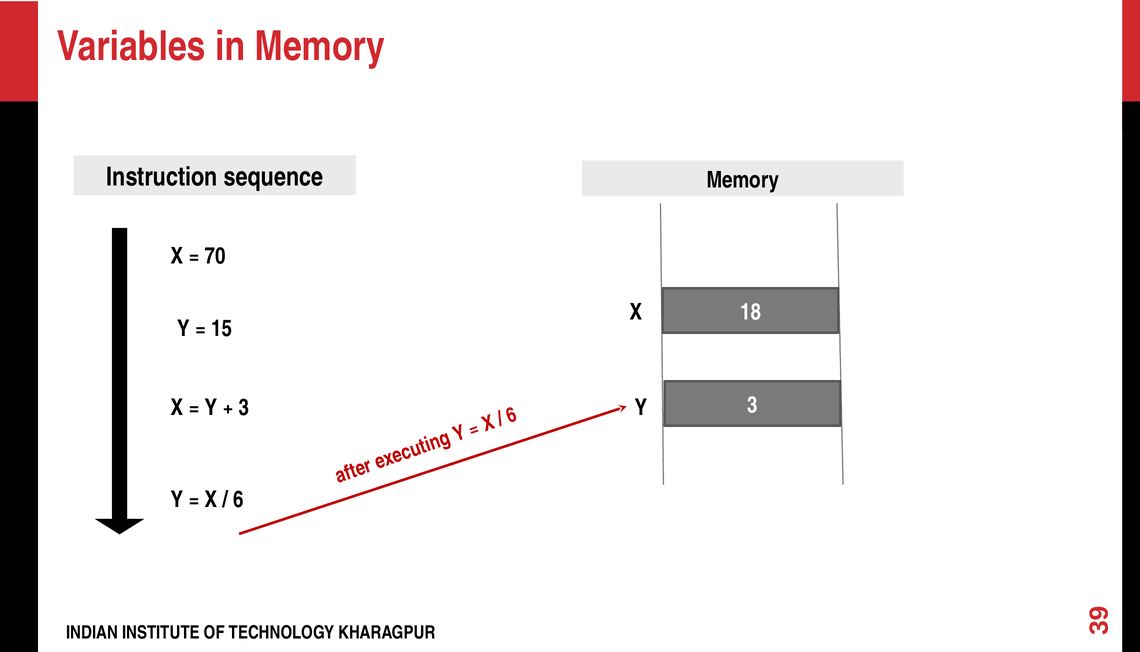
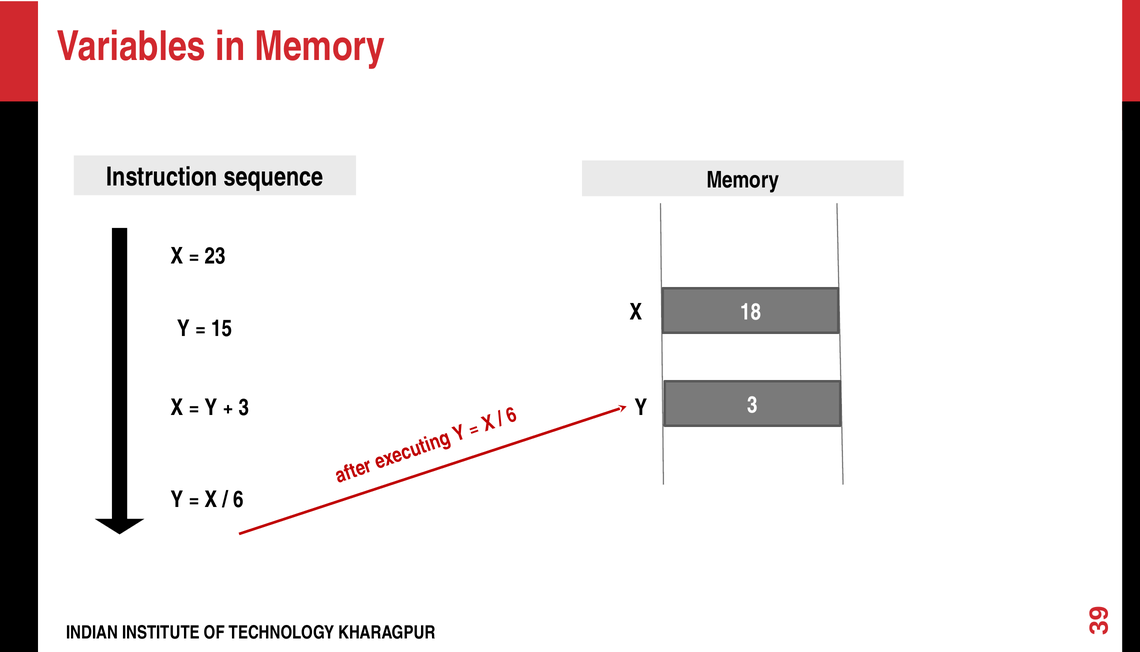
70: 70 -> 23
